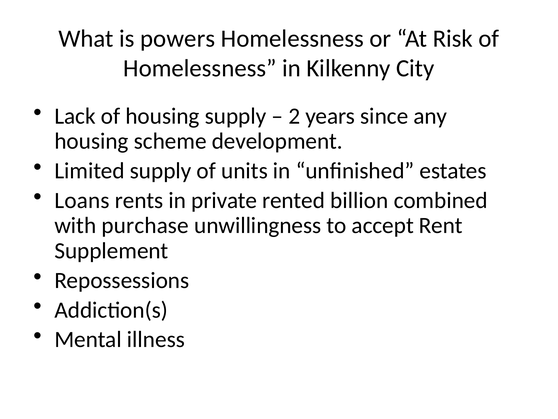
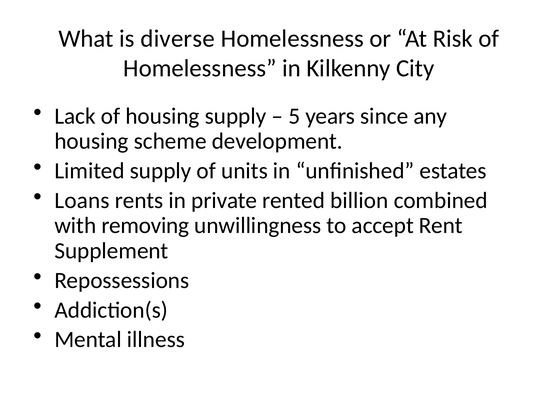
powers: powers -> diverse
2: 2 -> 5
purchase: purchase -> removing
